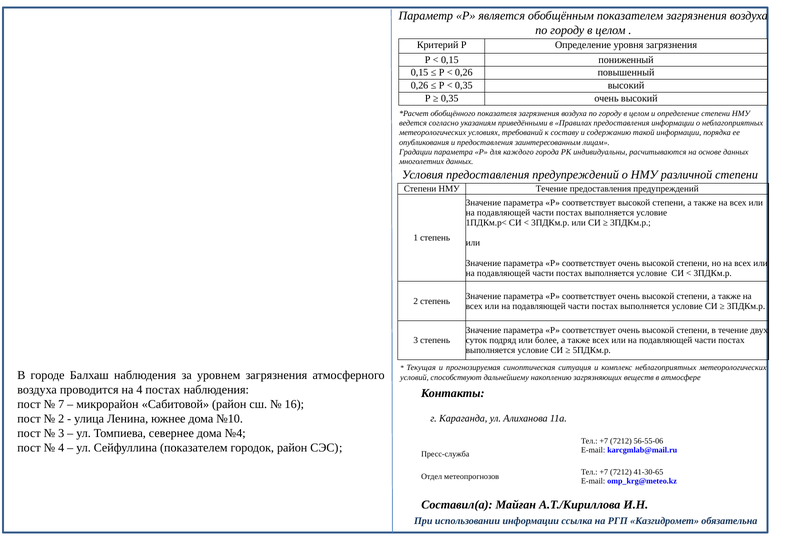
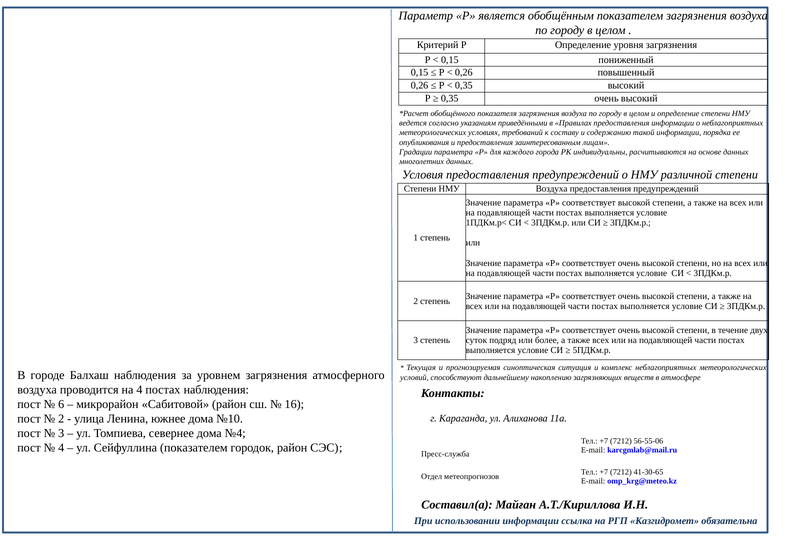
НМУ Течение: Течение -> Воздуха
7: 7 -> 6
